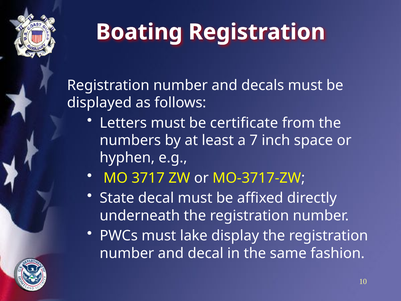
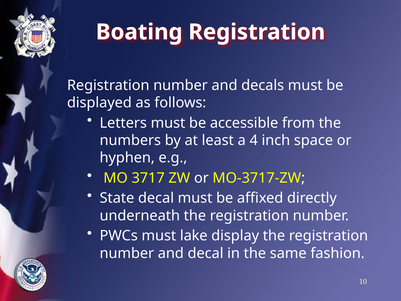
certificate: certificate -> accessible
7: 7 -> 4
